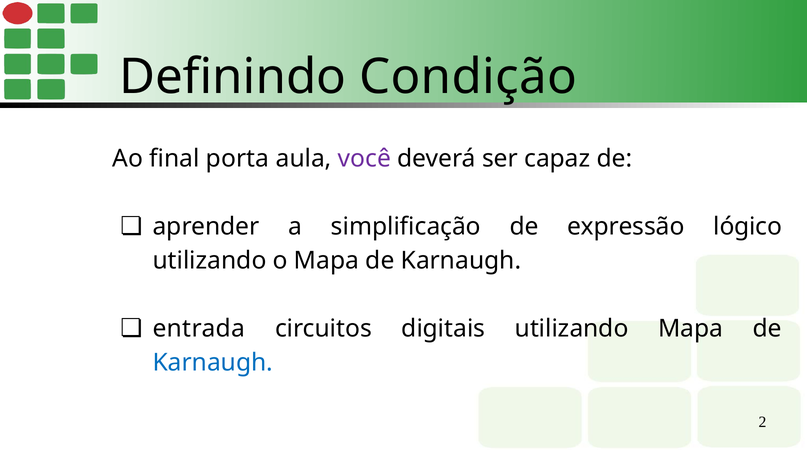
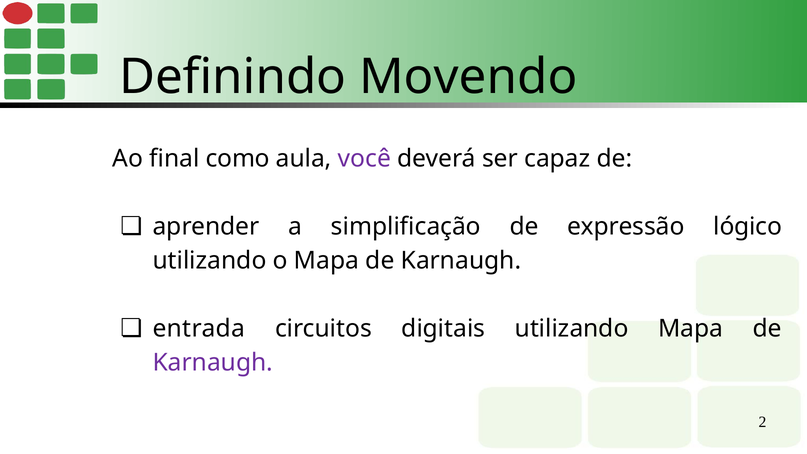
Condição: Condição -> Movendo
porta: porta -> como
Karnaugh at (213, 362) colour: blue -> purple
